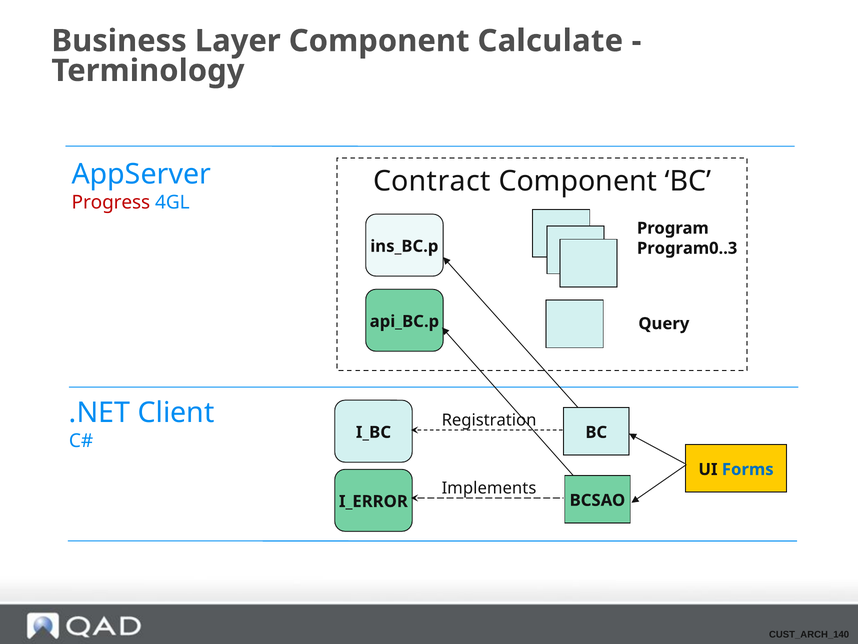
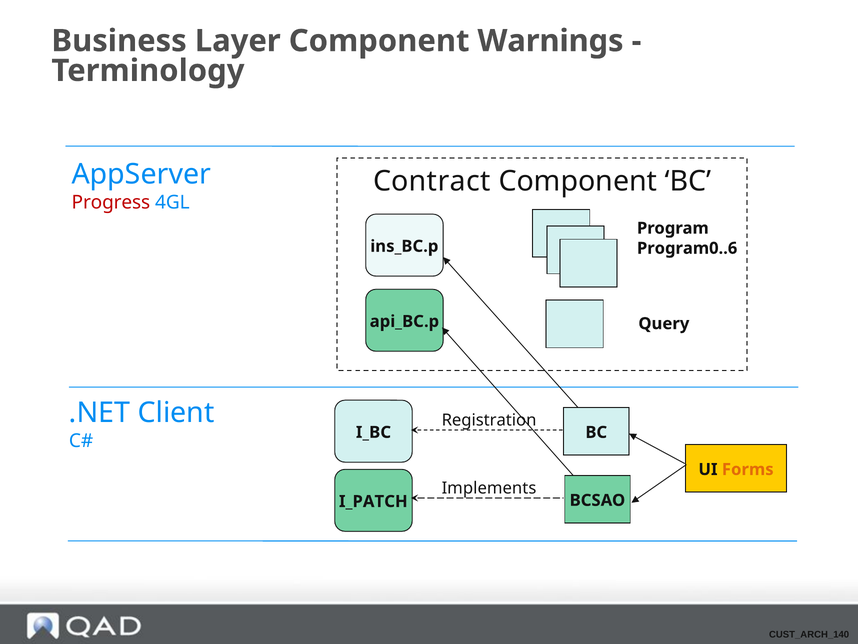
Calculate: Calculate -> Warnings
Program0..3: Program0..3 -> Program0..6
Forms colour: blue -> orange
I_ERROR: I_ERROR -> I_PATCH
